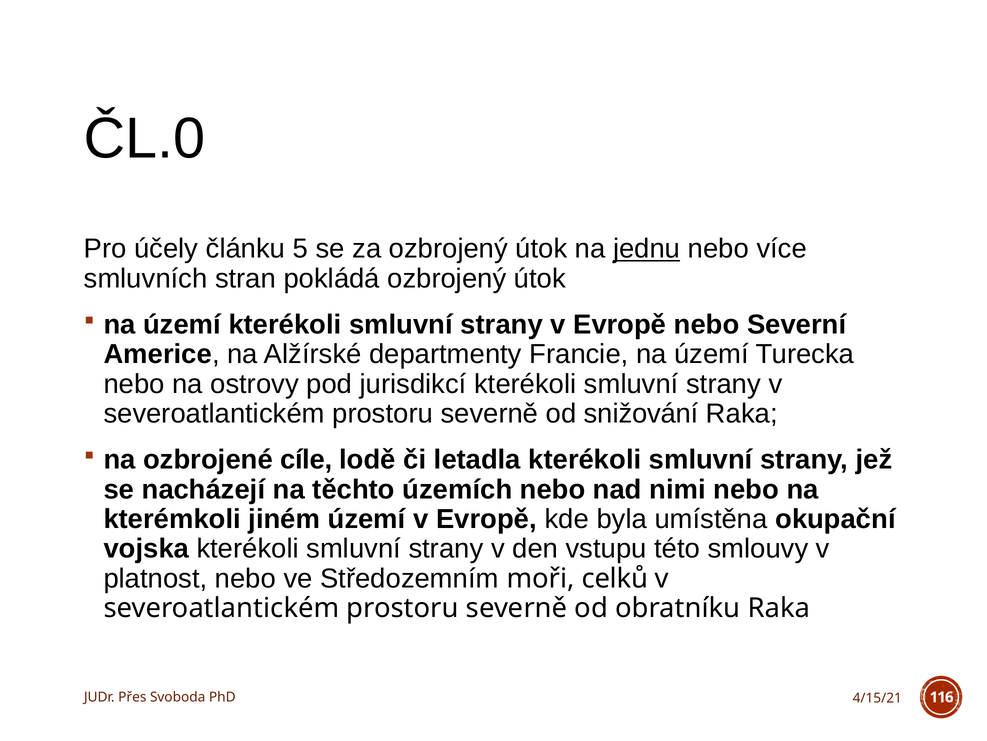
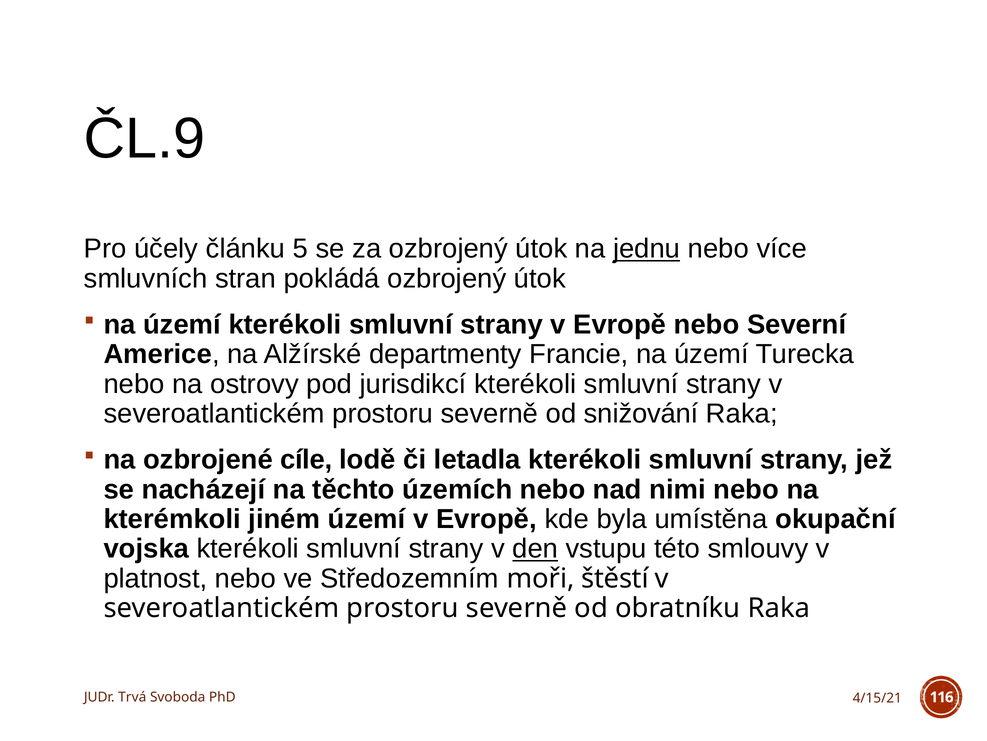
ČL.0: ČL.0 -> ČL.9
den underline: none -> present
celků: celků -> štěstí
Přes: Přes -> Trvá
